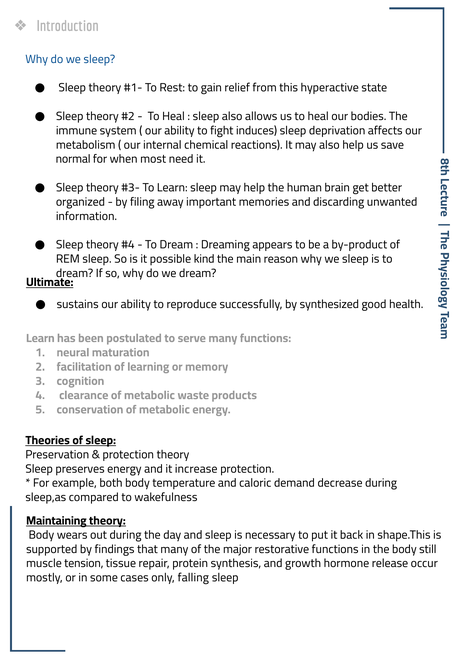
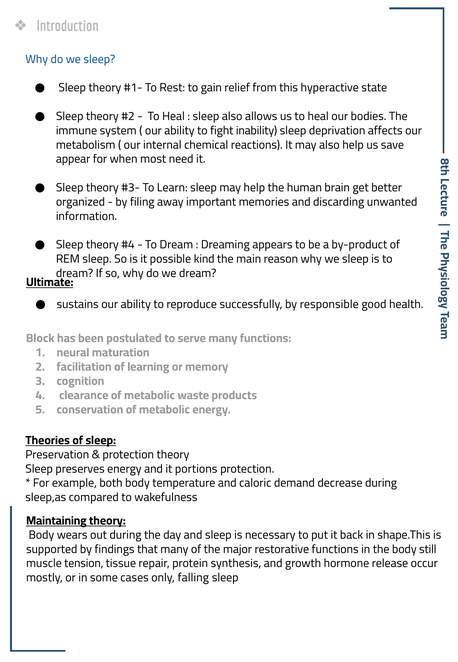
induces: induces -> inability
normal: normal -> appear
synthesized: synthesized -> responsible
Learn at (40, 338): Learn -> Block
increase: increase -> portions
